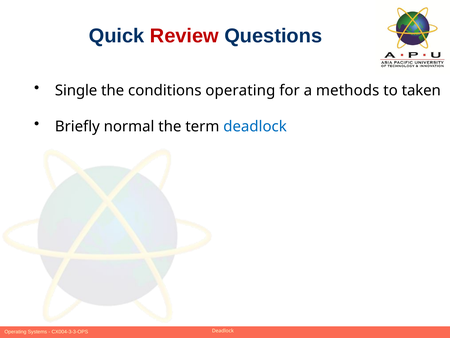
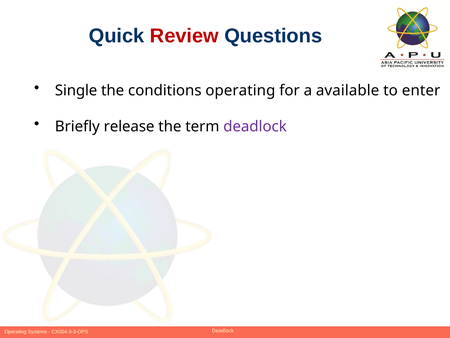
methods: methods -> available
taken: taken -> enter
normal: normal -> release
deadlock at (255, 126) colour: blue -> purple
